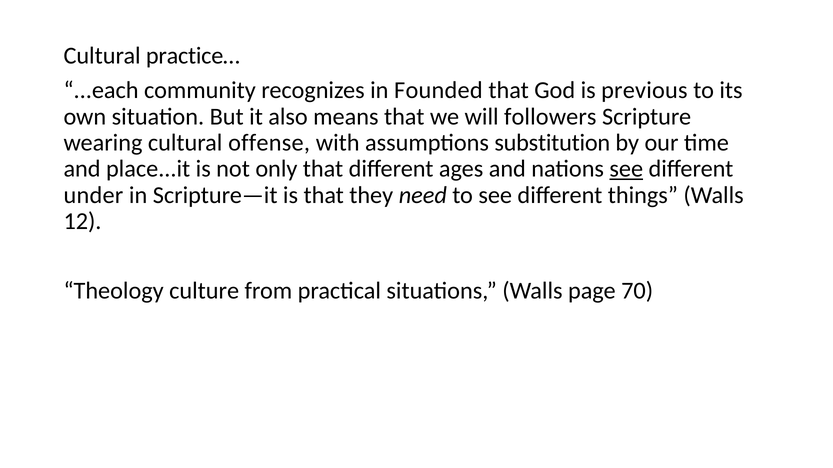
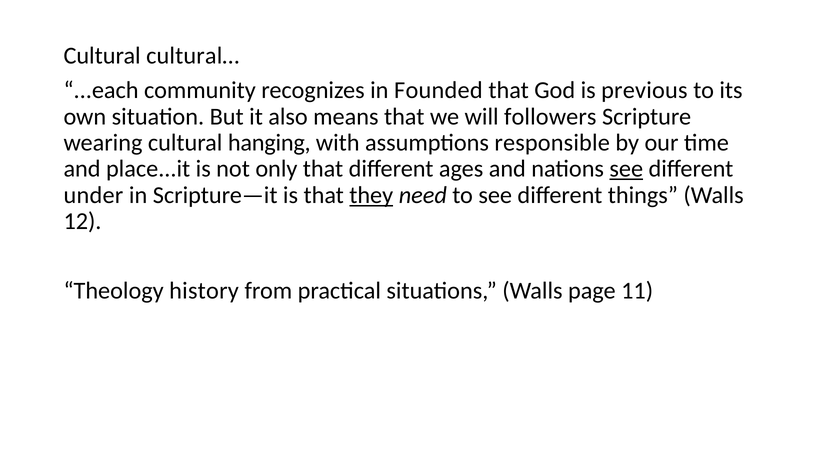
practice…: practice… -> cultural…
offense: offense -> hanging
substitution: substitution -> responsible
they underline: none -> present
culture: culture -> history
70: 70 -> 11
